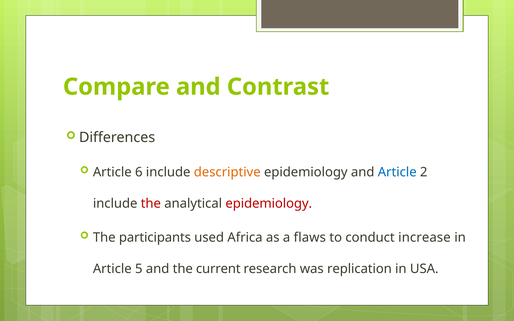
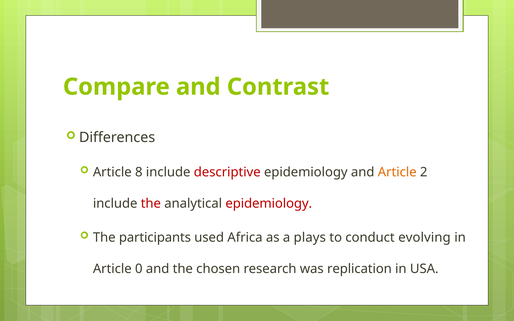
6: 6 -> 8
descriptive colour: orange -> red
Article at (397, 172) colour: blue -> orange
flaws: flaws -> plays
increase: increase -> evolving
5: 5 -> 0
current: current -> chosen
